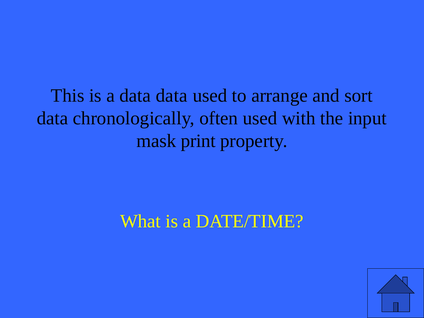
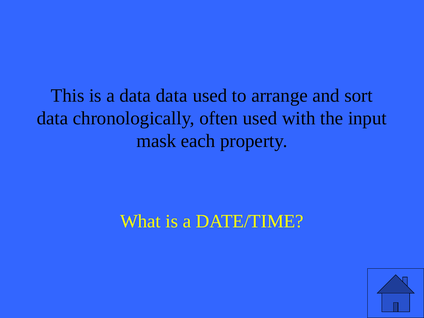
print: print -> each
